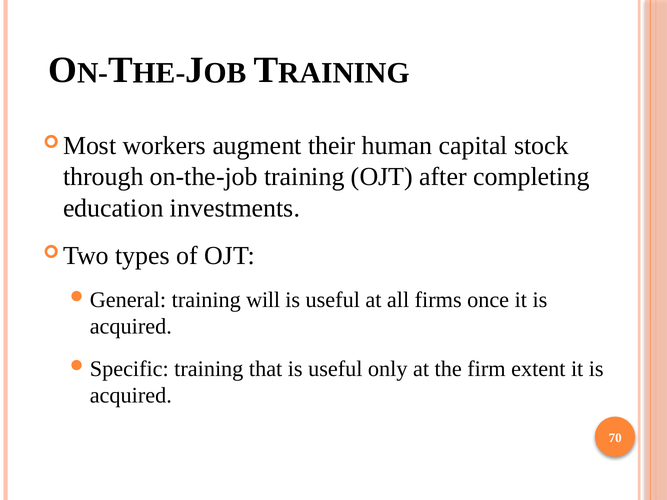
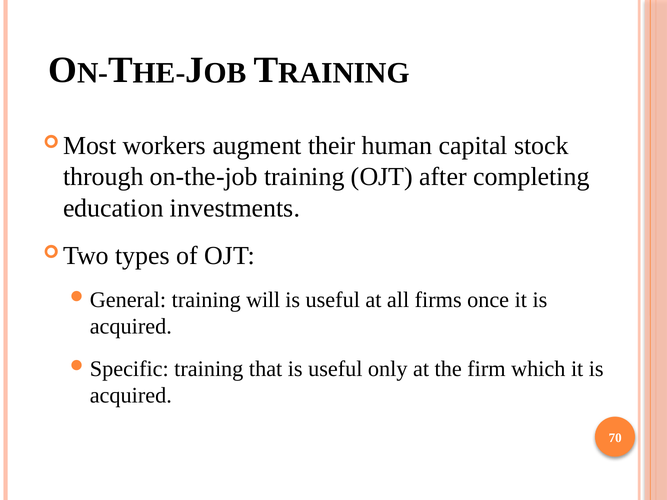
extent: extent -> which
